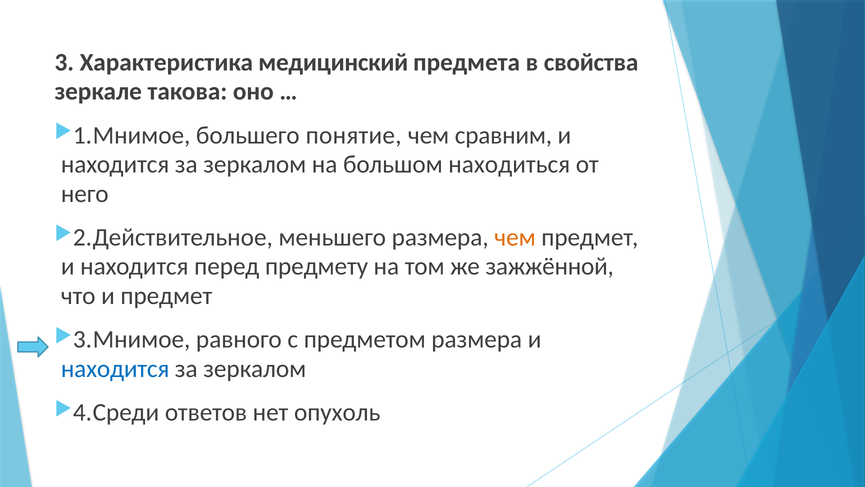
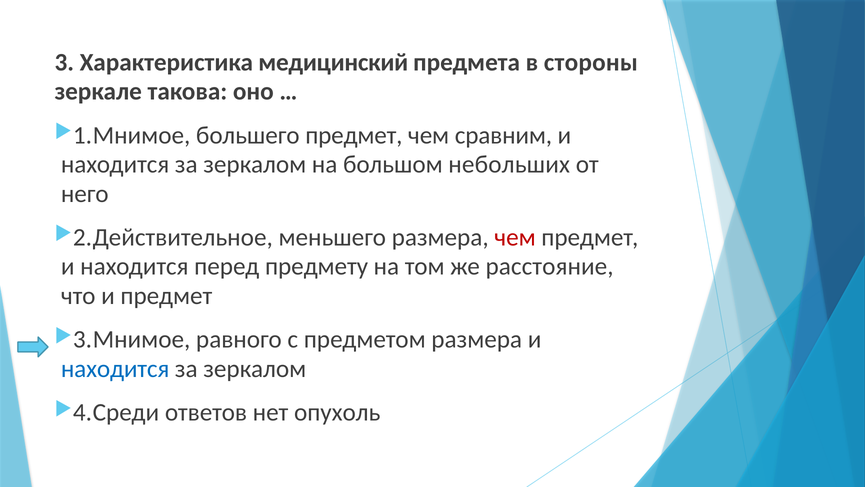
свойства: свойства -> стороны
большего понятие: понятие -> предмет
находиться: находиться -> небольших
чем at (515, 237) colour: orange -> red
зажжённой: зажжённой -> расстояние
